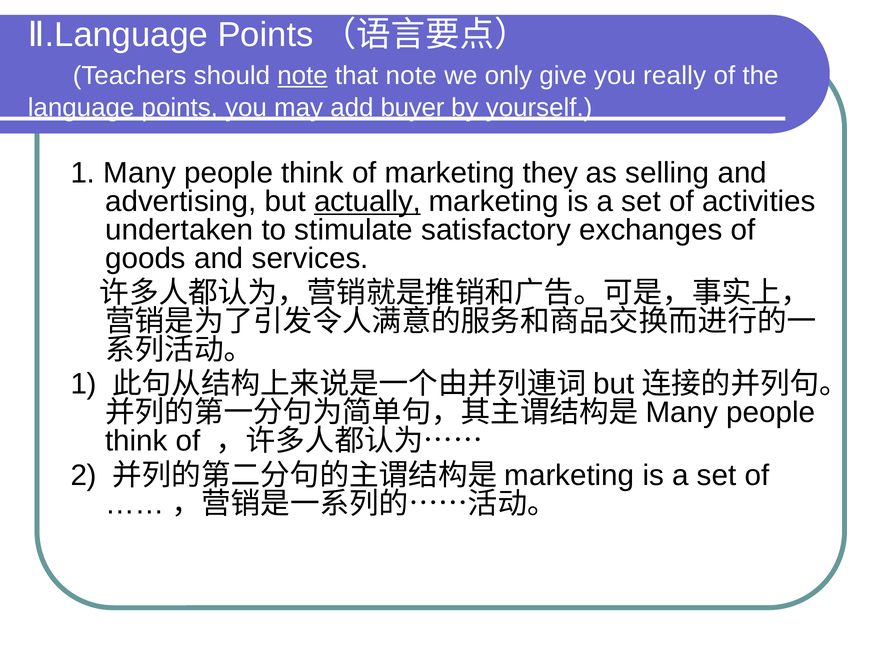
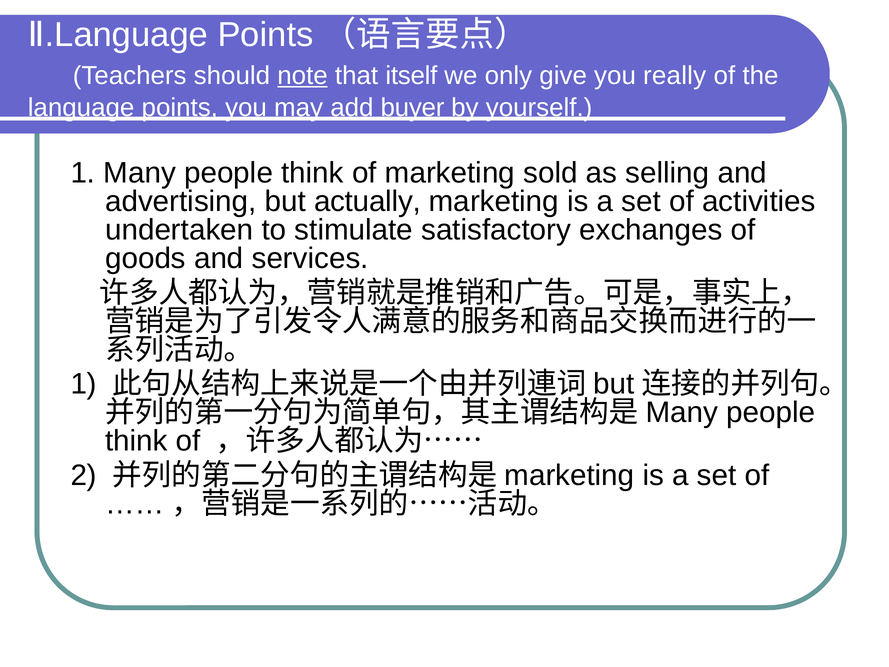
that note: note -> itself
they: they -> sold
actually underline: present -> none
